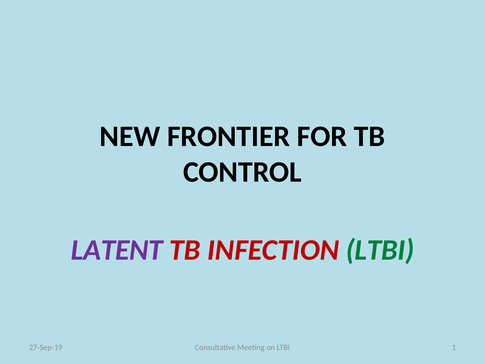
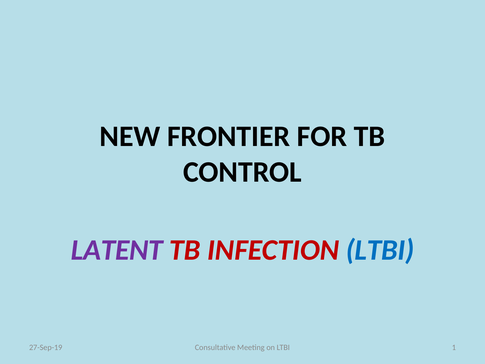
LTBI at (380, 250) colour: green -> blue
